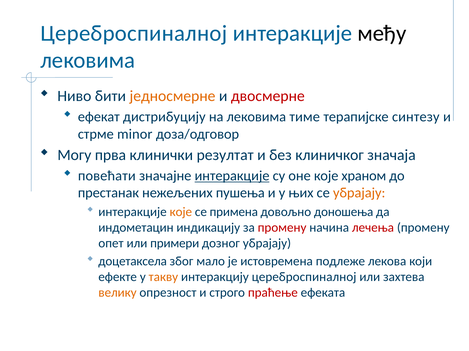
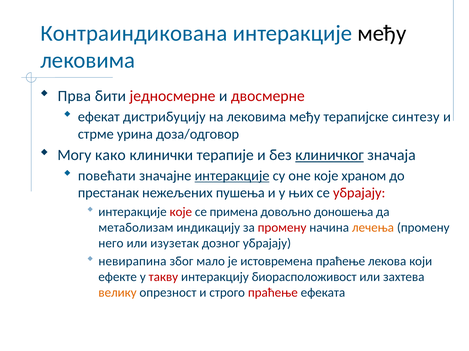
Цереброспиналној at (134, 33): Цереброспиналној -> Контраиндикована
Ниво: Ниво -> Прва
једносмерне colour: orange -> red
лековима тиме: тиме -> међу
minor: minor -> урина
прва: прва -> како
резултат: резултат -> терапије
клиничког underline: none -> present
убрајају at (359, 193) colour: orange -> red
које at (181, 212) colour: orange -> red
индометацин: индометацин -> метаболизам
лечења colour: red -> orange
опет: опет -> него
примери: примери -> изузетак
доцетаксела: доцетаксела -> невирапина
истовремена подлеже: подлеже -> праћење
такву colour: orange -> red
интеракцију цереброспиналној: цереброспиналној -> биорасположивост
